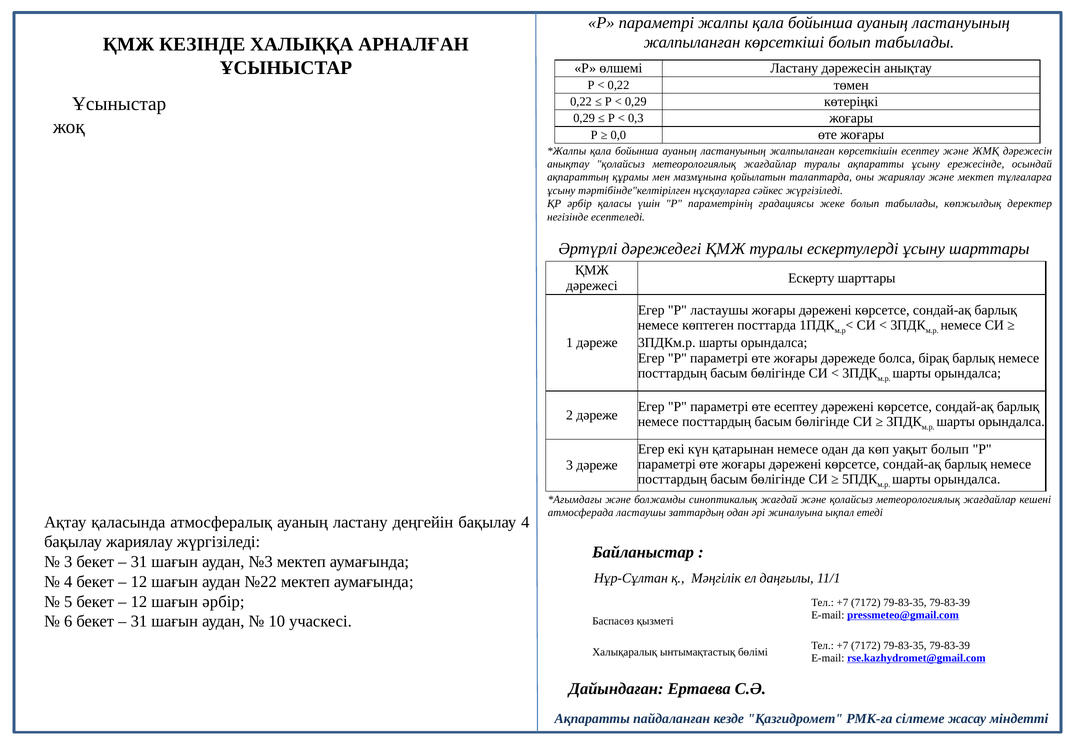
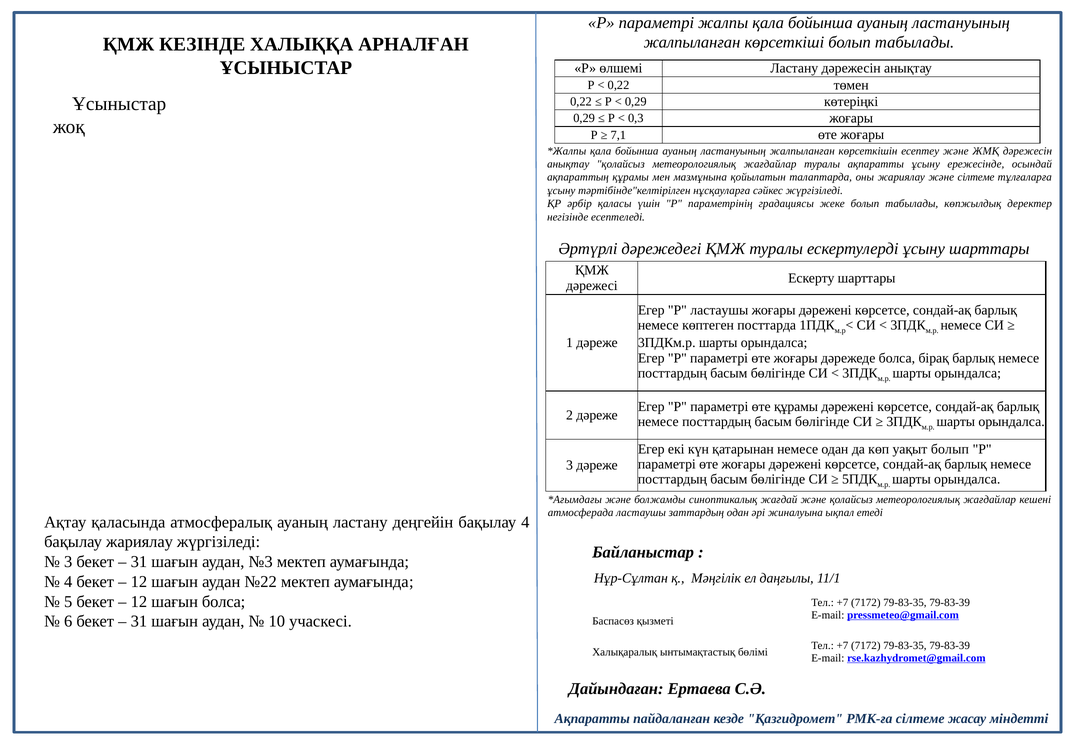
0,0: 0,0 -> 7,1
және мектеп: мектеп -> сілтеме
өте есептеу: есептеу -> құрамы
шағын әрбір: әрбір -> болса
